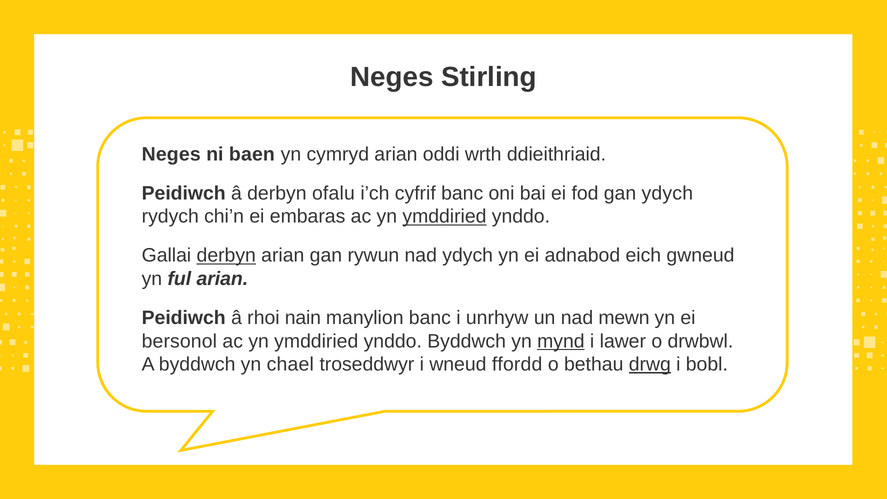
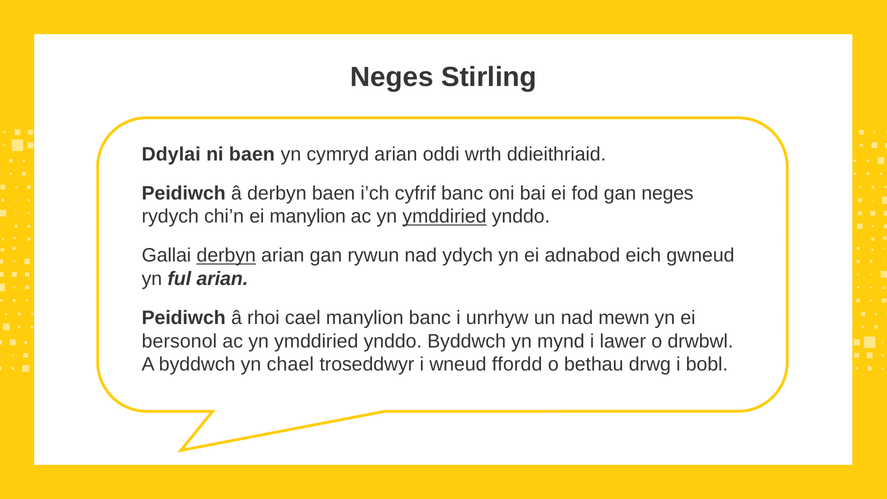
Neges at (171, 154): Neges -> Ddylai
derbyn ofalu: ofalu -> baen
gan ydych: ydych -> neges
ei embaras: embaras -> manylion
nain: nain -> cael
mynd underline: present -> none
drwg underline: present -> none
